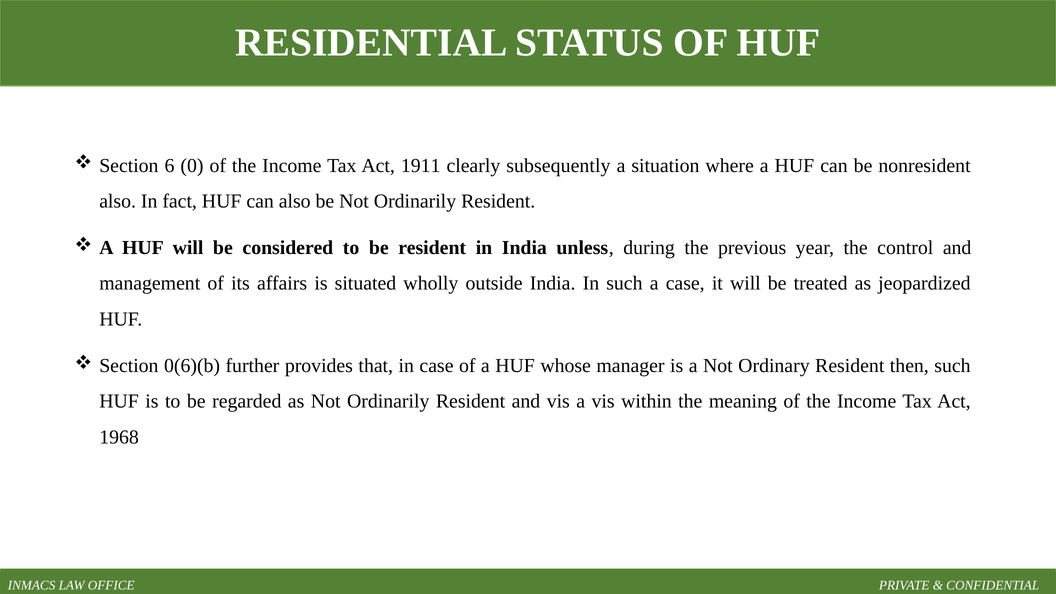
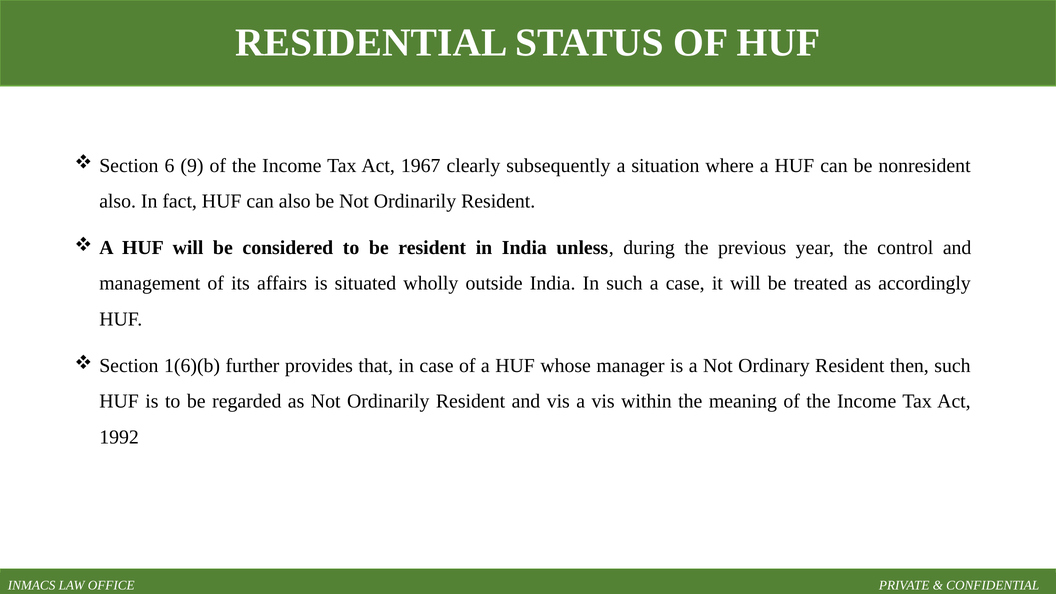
0: 0 -> 9
1911: 1911 -> 1967
jeopardized: jeopardized -> accordingly
0(6)(b: 0(6)(b -> 1(6)(b
1968: 1968 -> 1992
